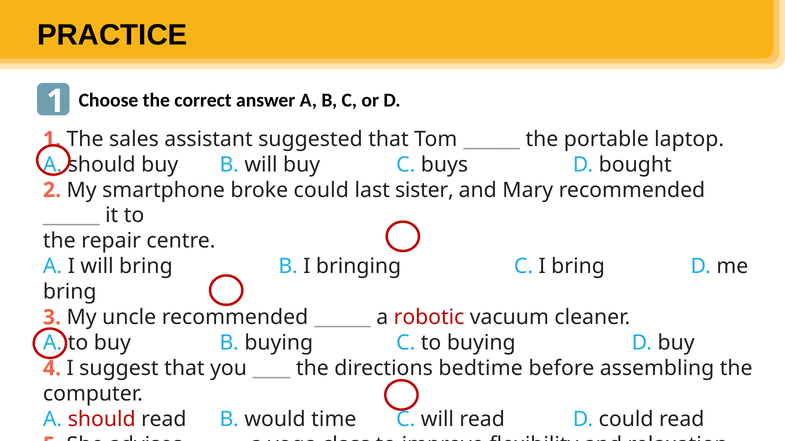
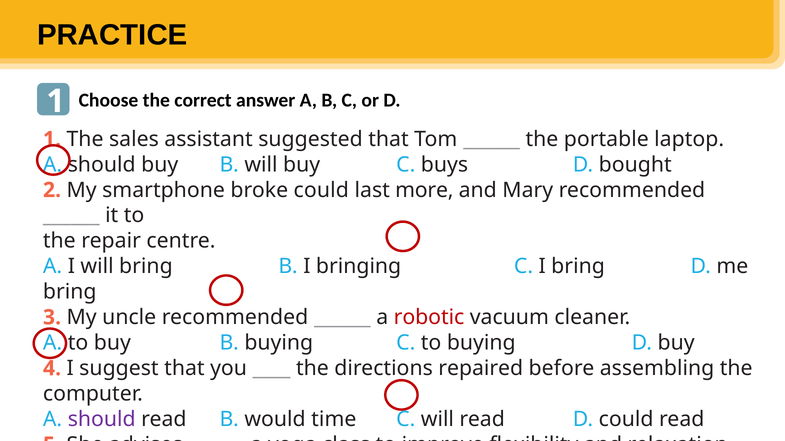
sister: sister -> more
bedtime: bedtime -> repaired
should at (102, 420) colour: red -> purple
